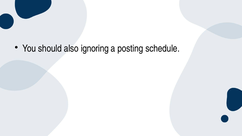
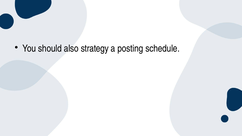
ignoring: ignoring -> strategy
